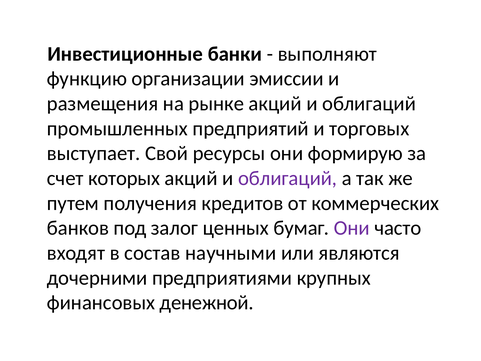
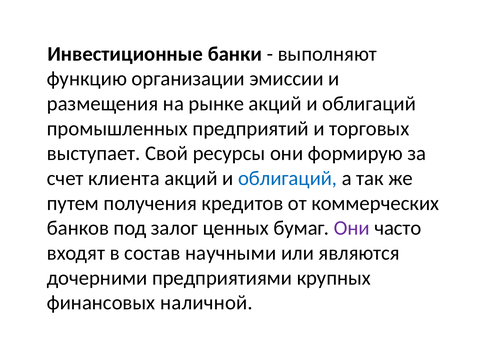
которых: которых -> клиента
облигаций at (288, 178) colour: purple -> blue
денежной: денежной -> наличной
